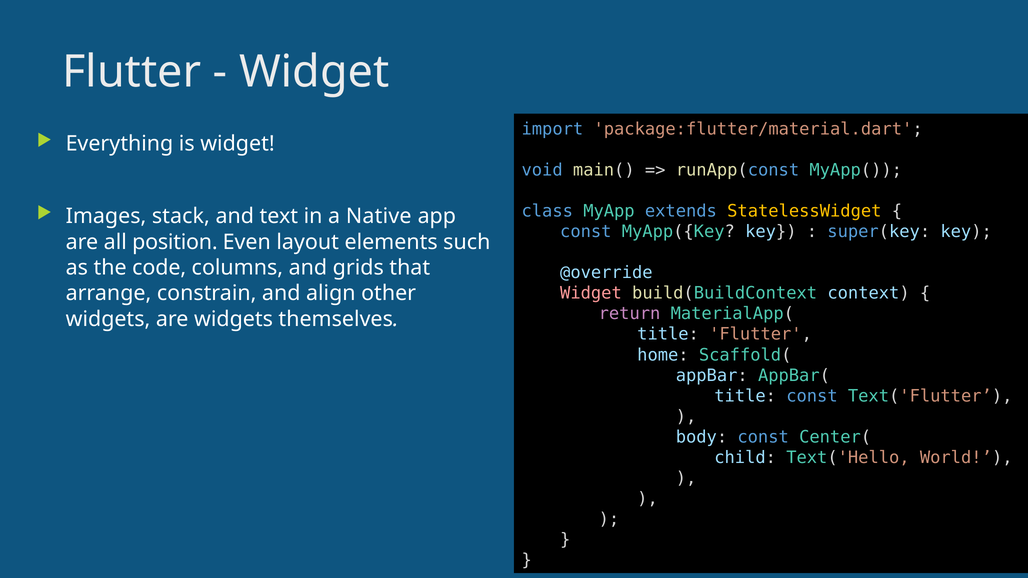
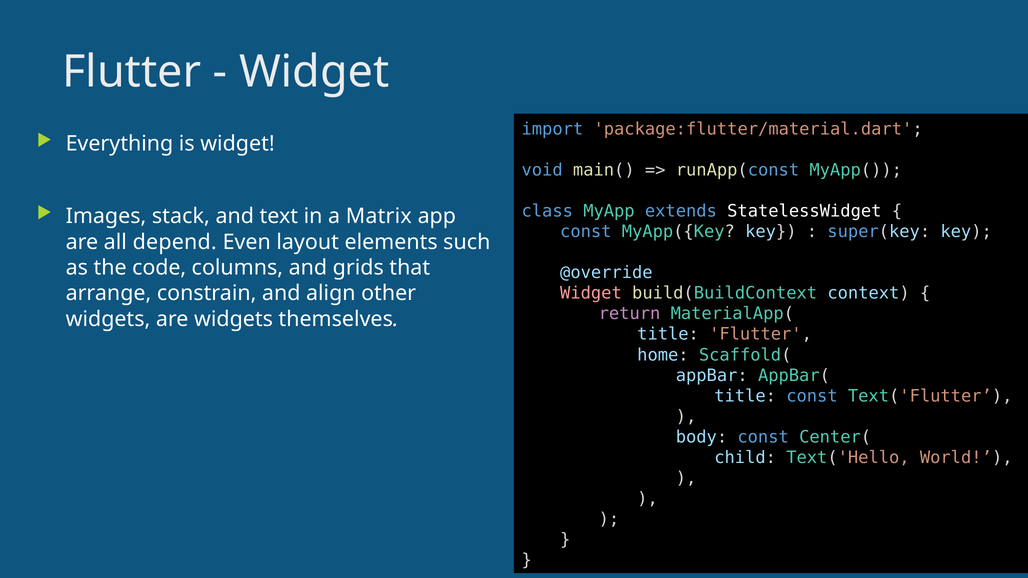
StatelessWidget colour: yellow -> white
Native: Native -> Matrix
position: position -> depend
